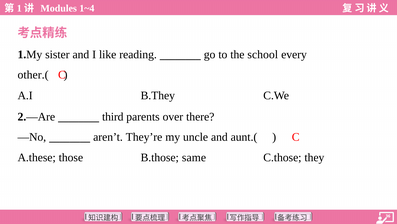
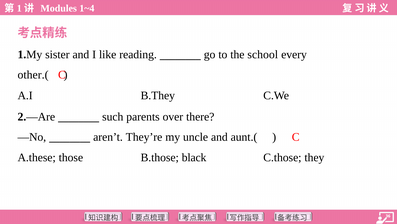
third: third -> such
same: same -> black
